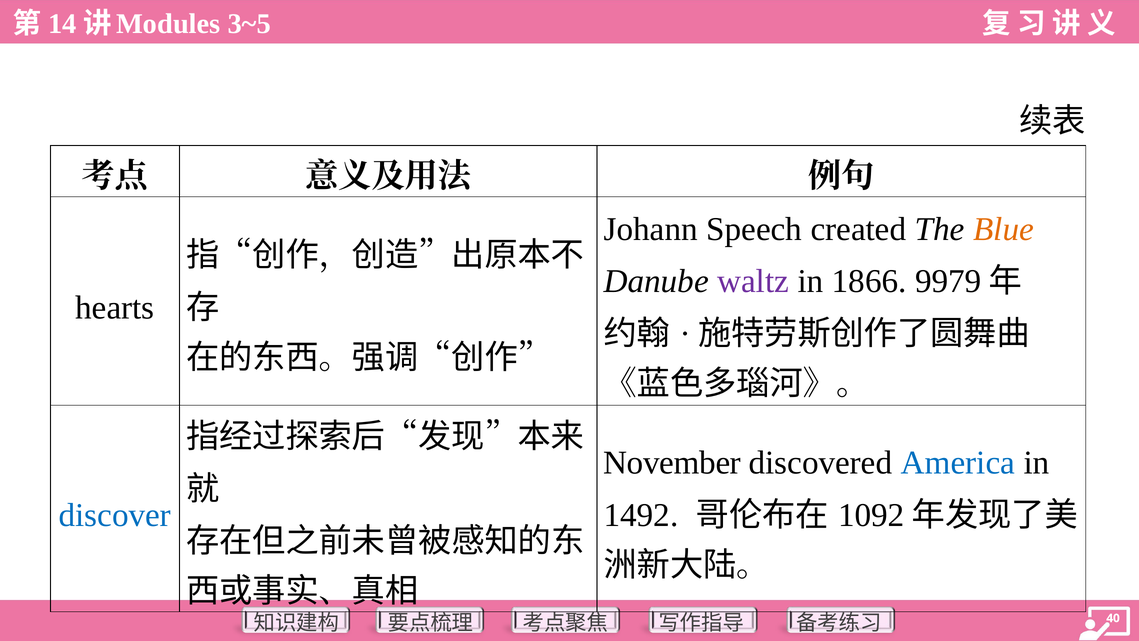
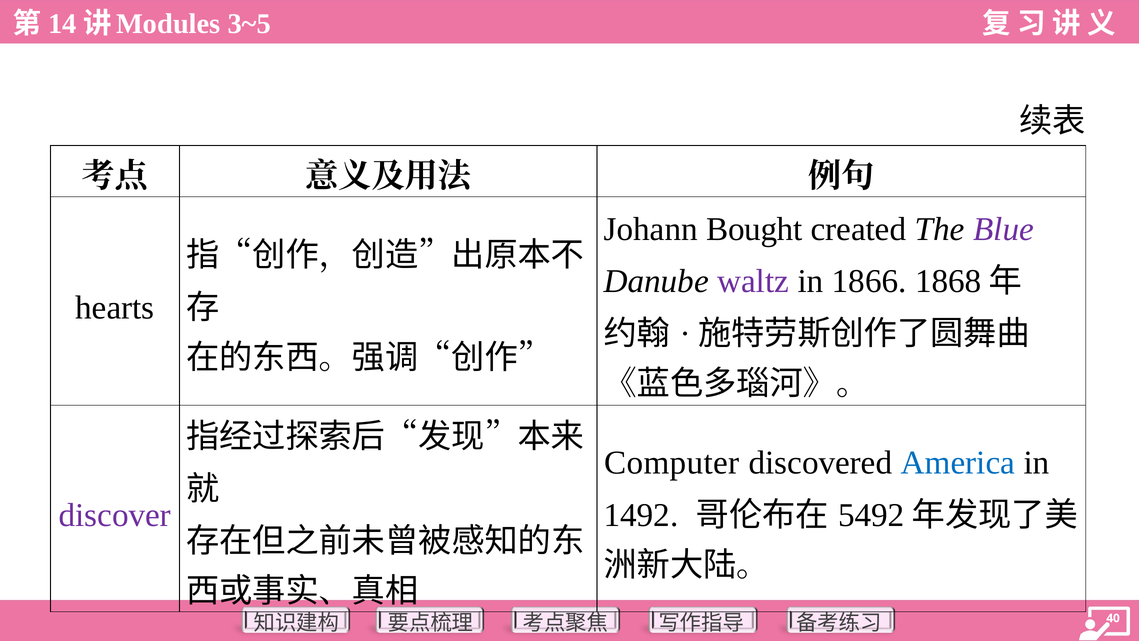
Speech: Speech -> Bought
Blue colour: orange -> purple
9979: 9979 -> 1868
November: November -> Computer
1092: 1092 -> 5492
discover colour: blue -> purple
